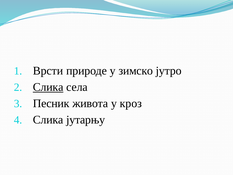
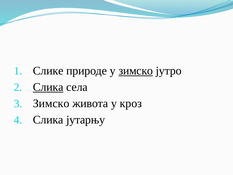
Врсти: Врсти -> Слике
зимско at (136, 71) underline: none -> present
Песник at (51, 103): Песник -> Зимско
